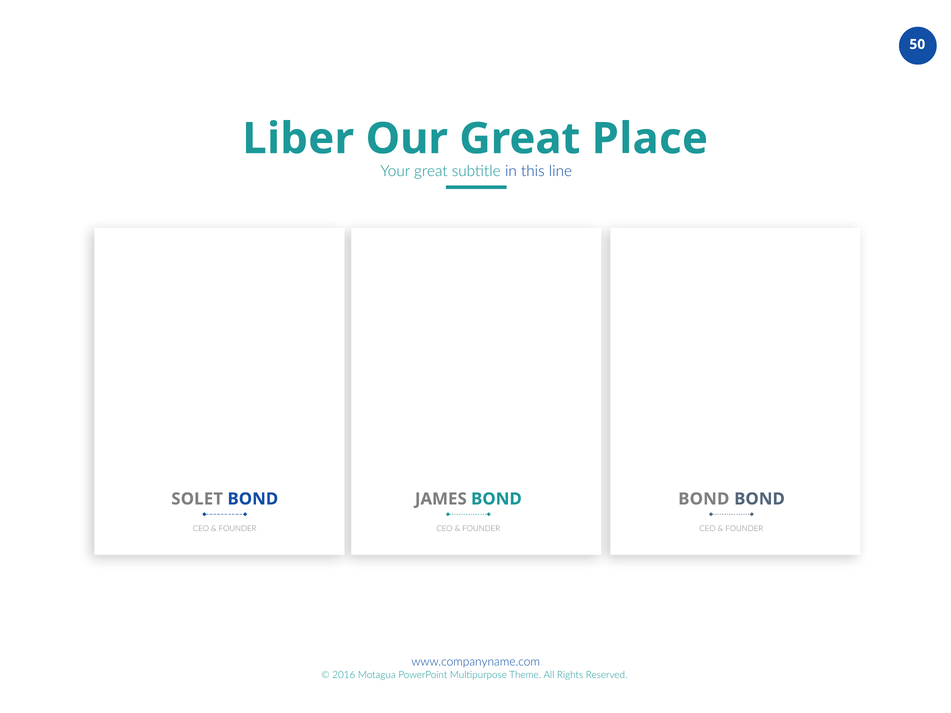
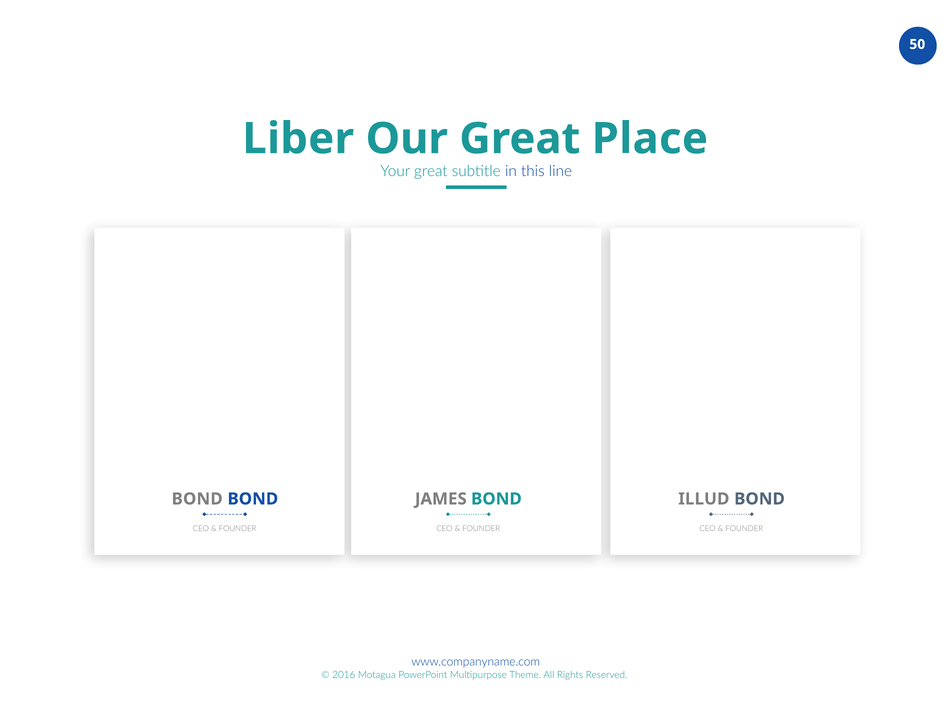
SOLET at (197, 499): SOLET -> BOND
BOND at (704, 499): BOND -> ILLUD
